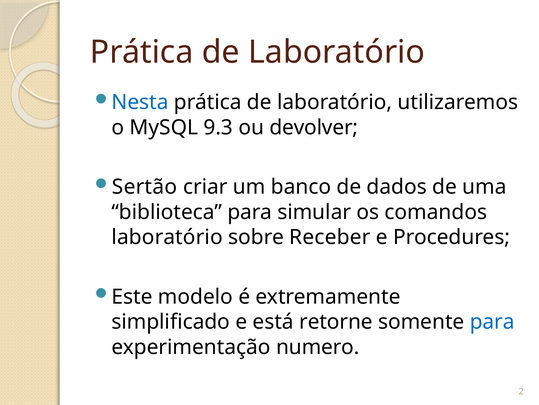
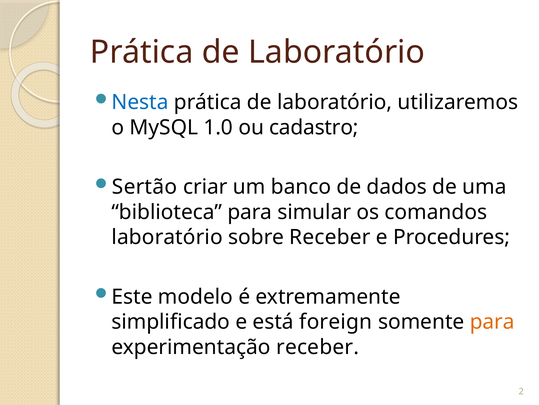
9.3: 9.3 -> 1.0
devolver: devolver -> cadastro
retorne: retorne -> foreign
para at (492, 321) colour: blue -> orange
experimentação numero: numero -> receber
